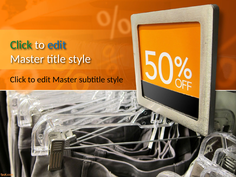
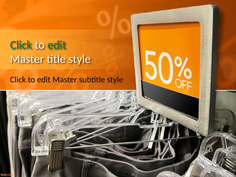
edit at (57, 45) colour: blue -> green
